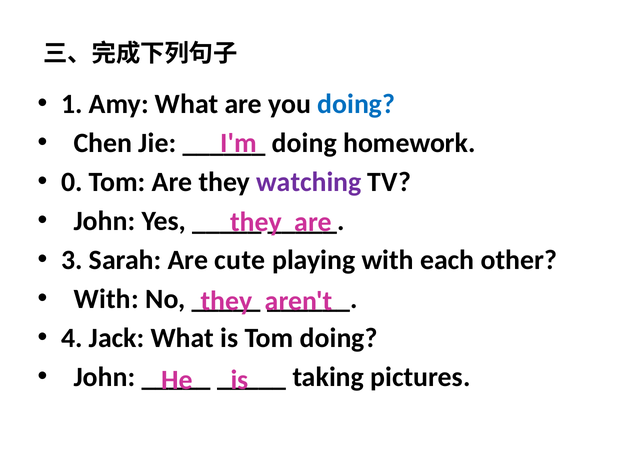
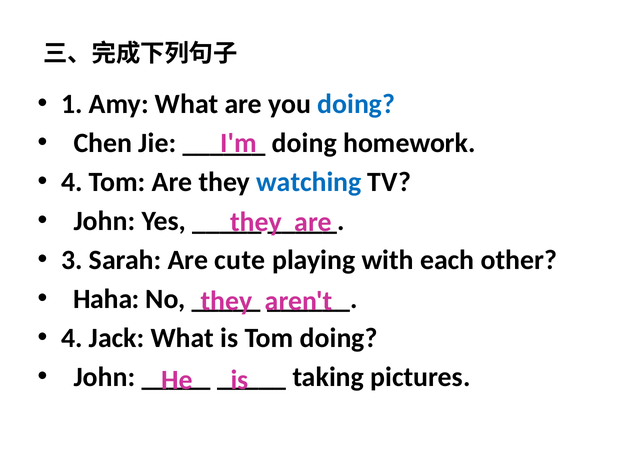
0 at (72, 182): 0 -> 4
watching colour: purple -> blue
With at (106, 299): With -> Haha
